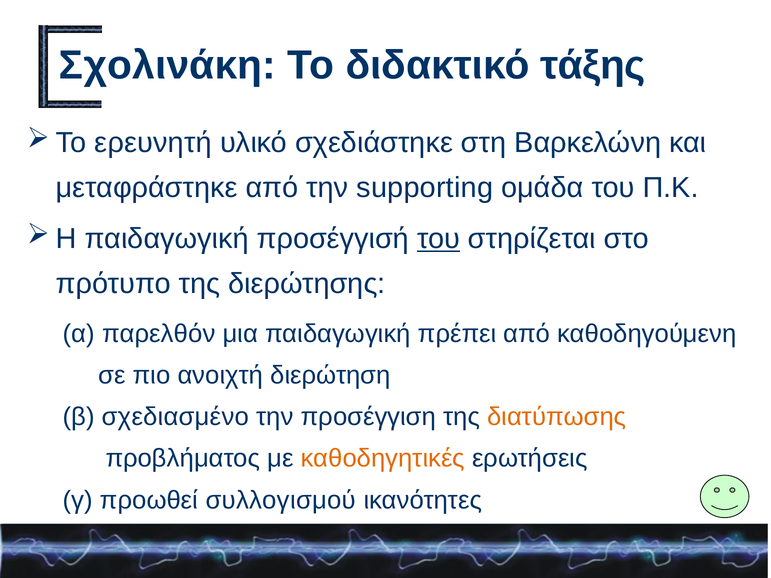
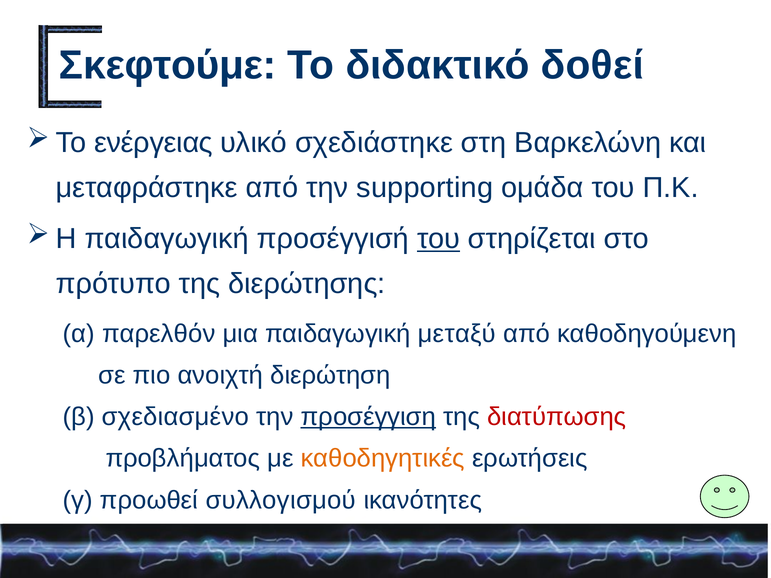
Σχολινάκη: Σχολινάκη -> Σκεφτούμε
τάξης: τάξης -> δοθεί
ερευνητή: ερευνητή -> ενέργειας
πρέπει: πρέπει -> μεταξύ
προσέγγιση underline: none -> present
διατύπωσης colour: orange -> red
